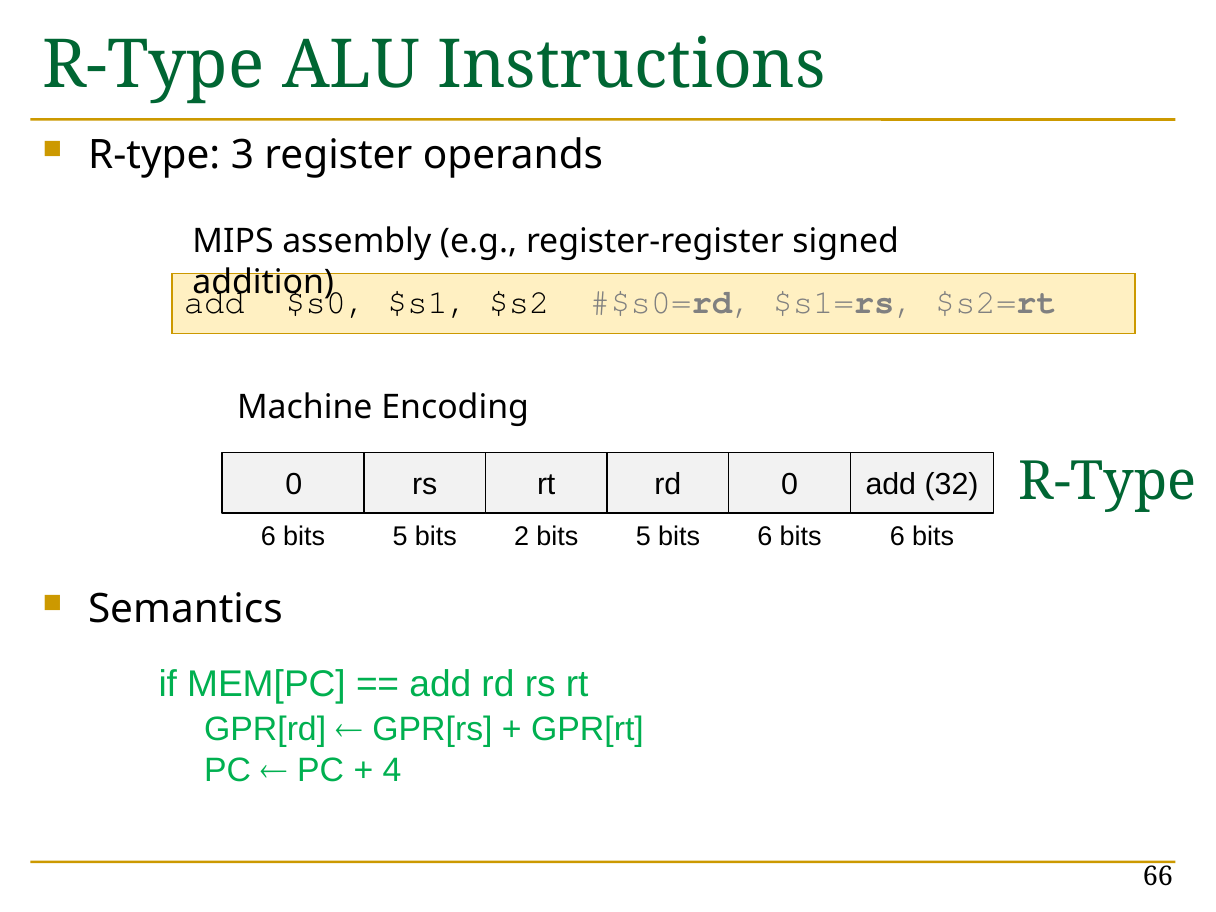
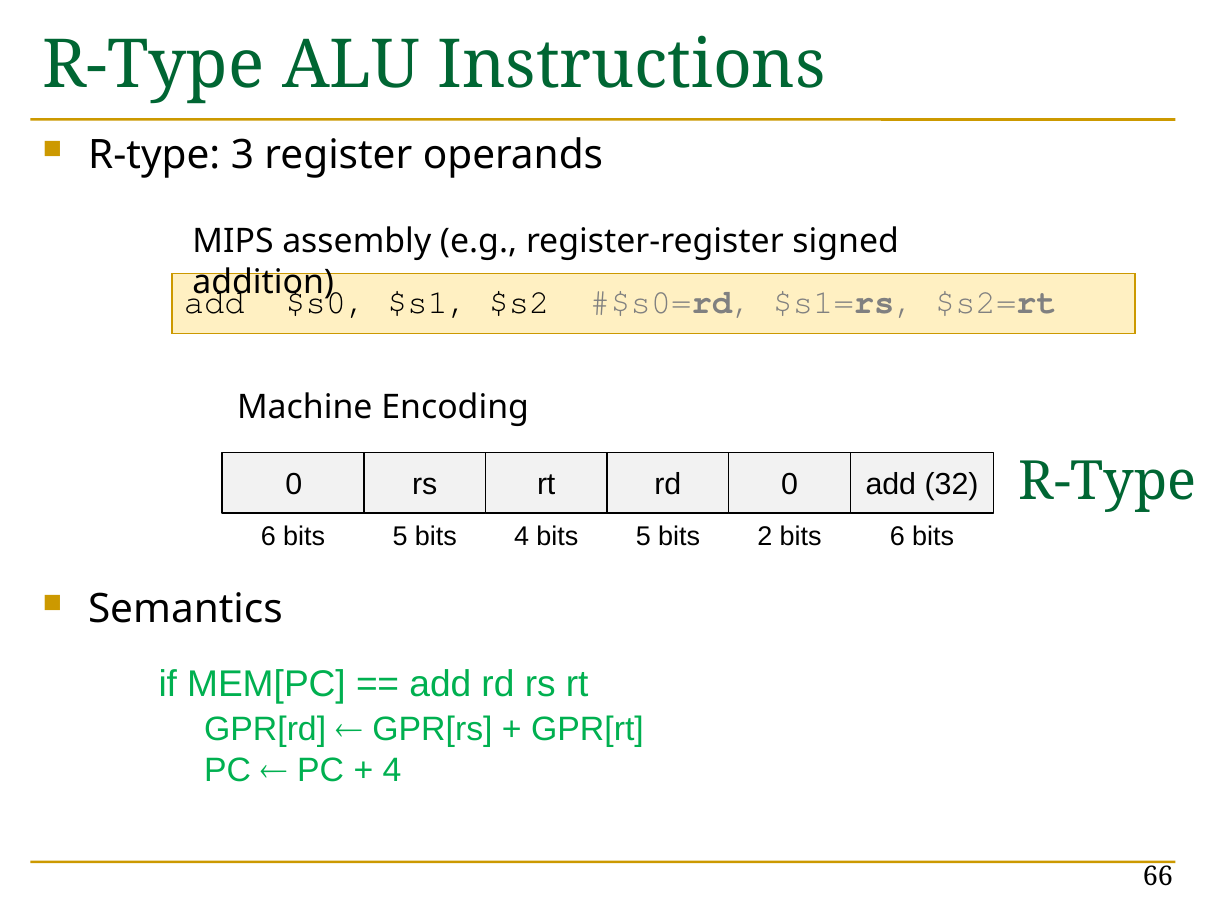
bits 2: 2 -> 4
5 bits 6: 6 -> 2
